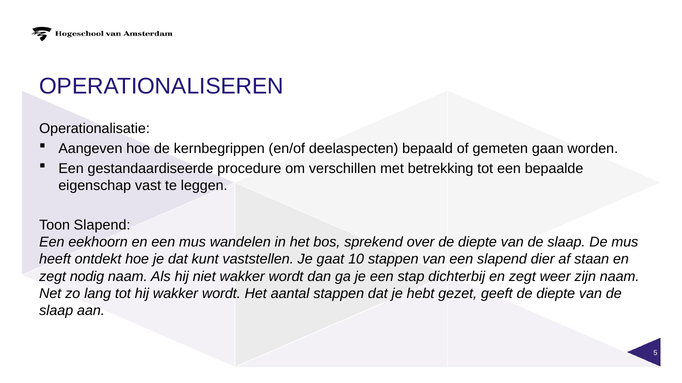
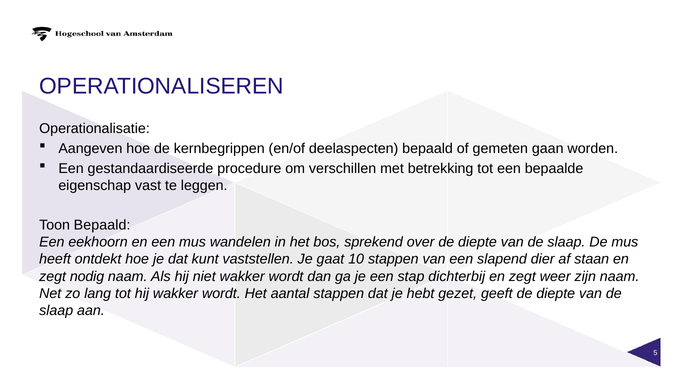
Toon Slapend: Slapend -> Bepaald
